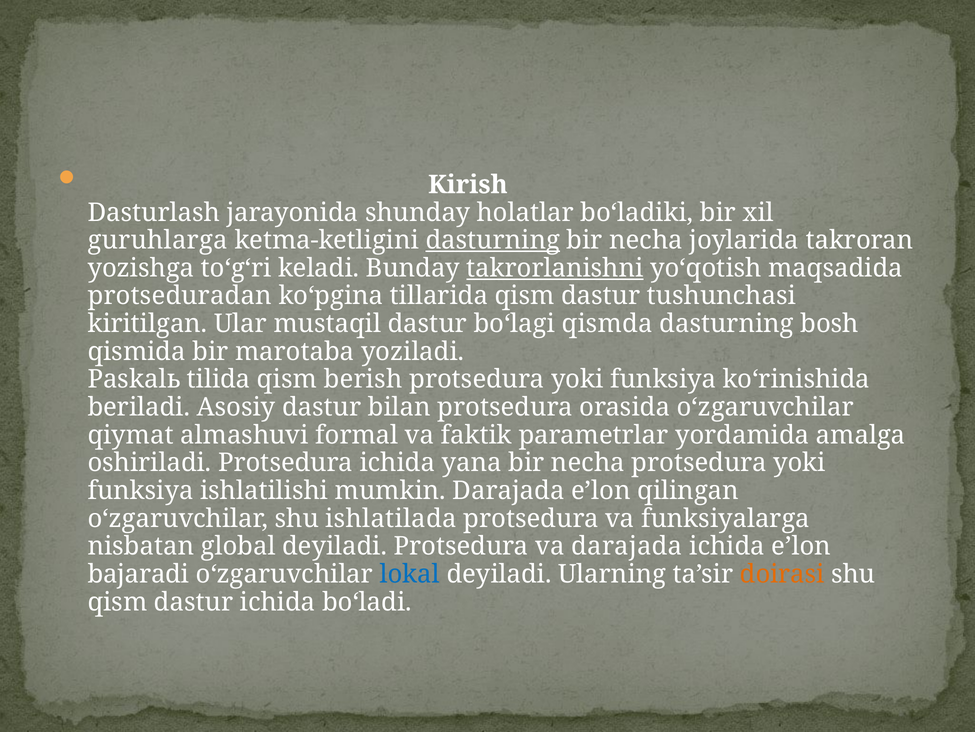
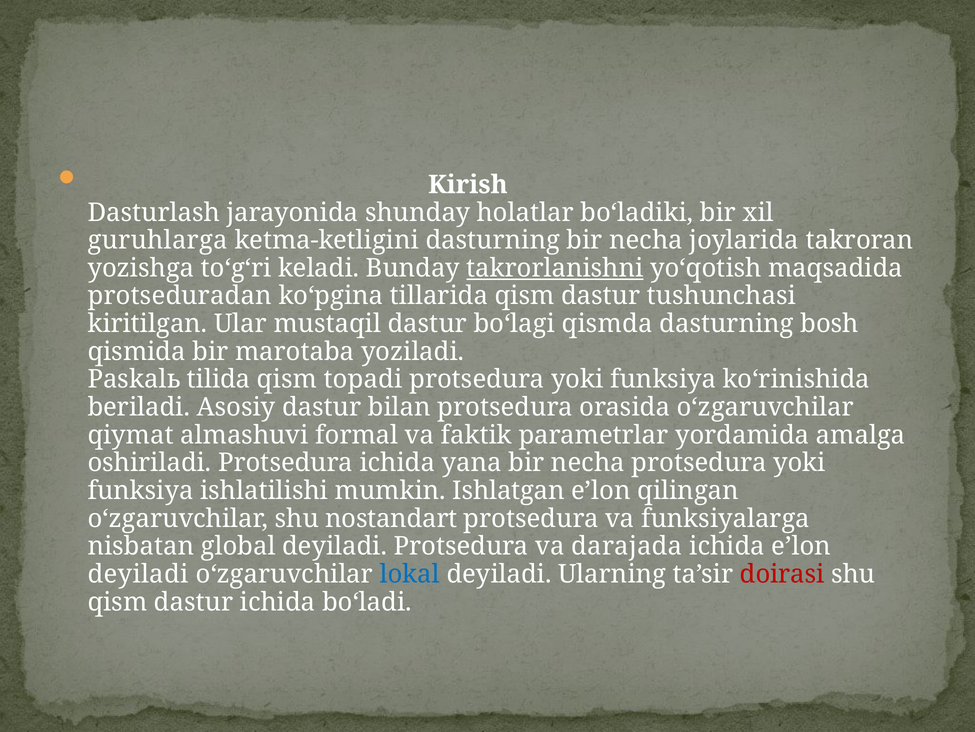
dasturning at (493, 240) underline: present -> none
berish: berish -> topadi
mumkin Darajada: Darajada -> Ishlatgan
ishlatilada: ishlatilada -> nostandart
bajaradi at (138, 574): bajaradi -> deyiladi
doirasi colour: orange -> red
